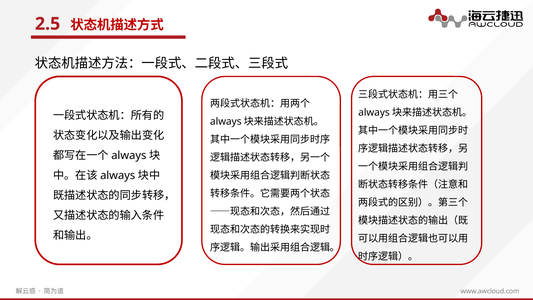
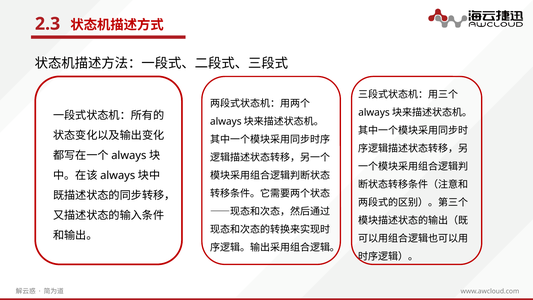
2.5: 2.5 -> 2.3
